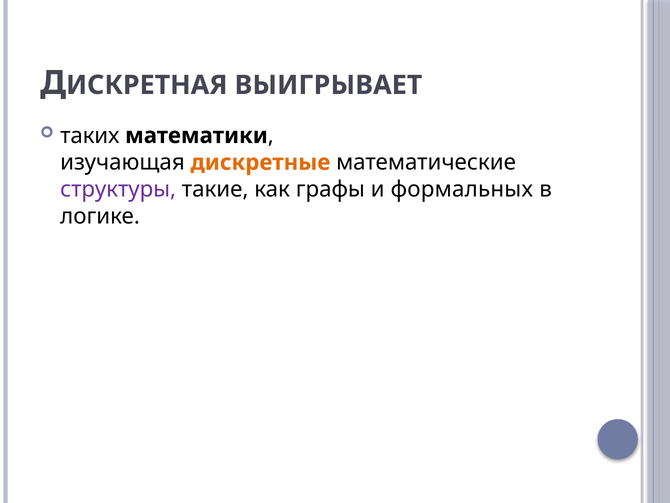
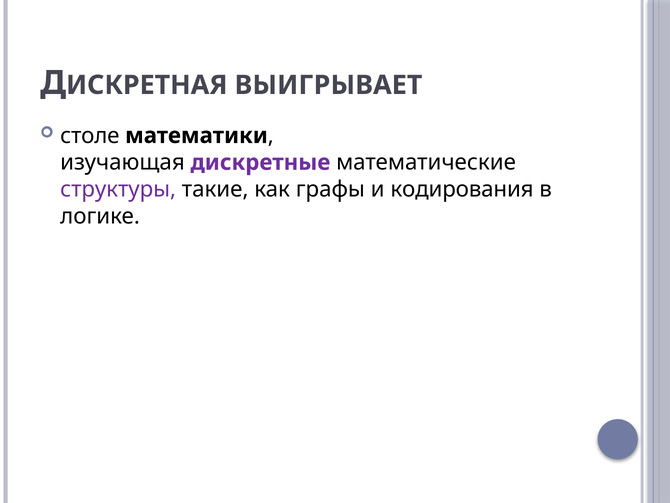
таких: таких -> столе
дискретные colour: orange -> purple
формальных: формальных -> кодирования
